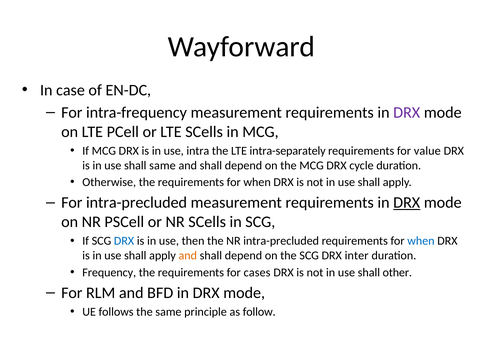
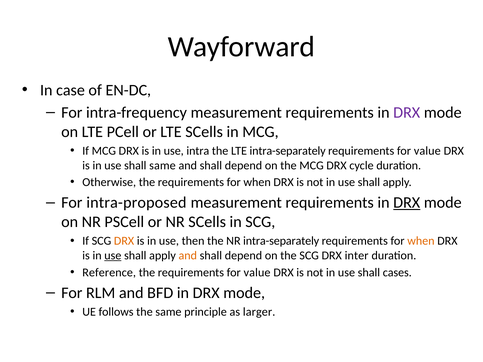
For intra-precluded: intra-precluded -> intra-proposed
DRX at (124, 241) colour: blue -> orange
NR intra-precluded: intra-precluded -> intra-separately
when at (421, 241) colour: blue -> orange
use at (113, 256) underline: none -> present
Frequency: Frequency -> Reference
the requirements for cases: cases -> value
other: other -> cases
follow: follow -> larger
